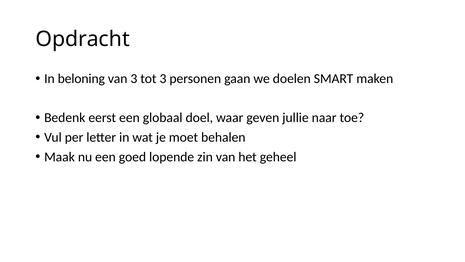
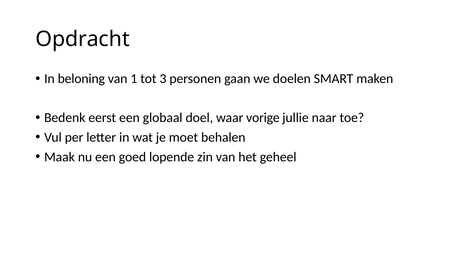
van 3: 3 -> 1
geven: geven -> vorige
